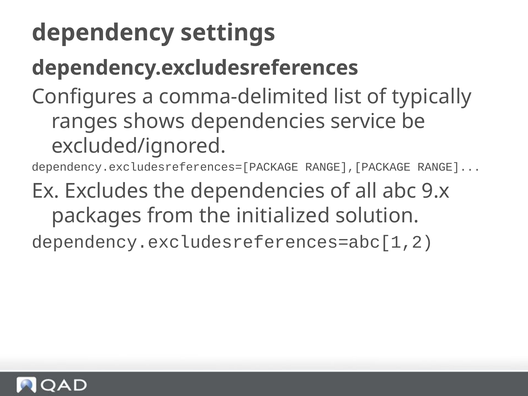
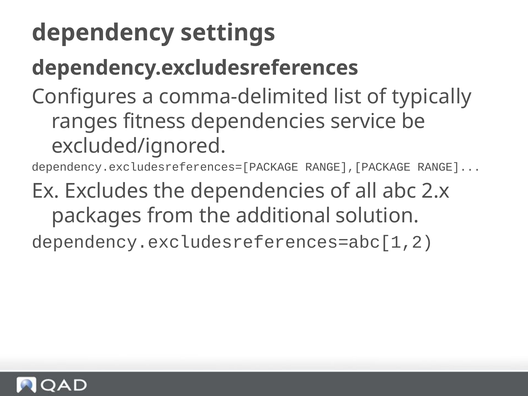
shows: shows -> fitness
9.x: 9.x -> 2.x
initialized: initialized -> additional
